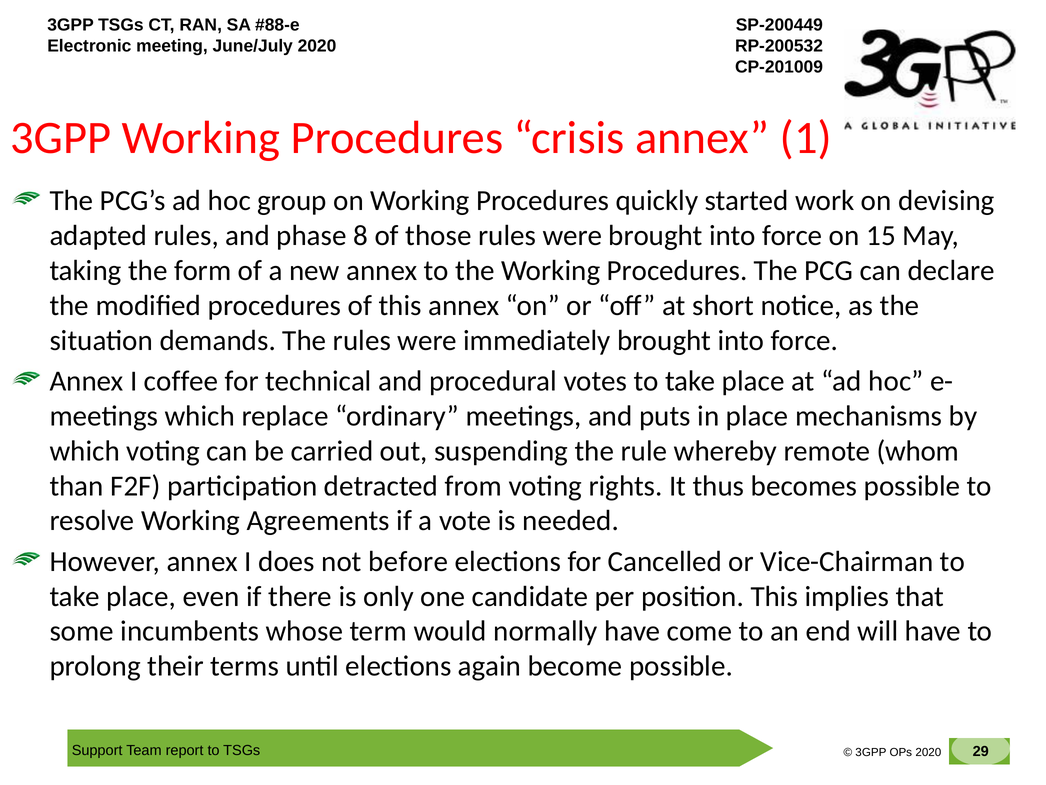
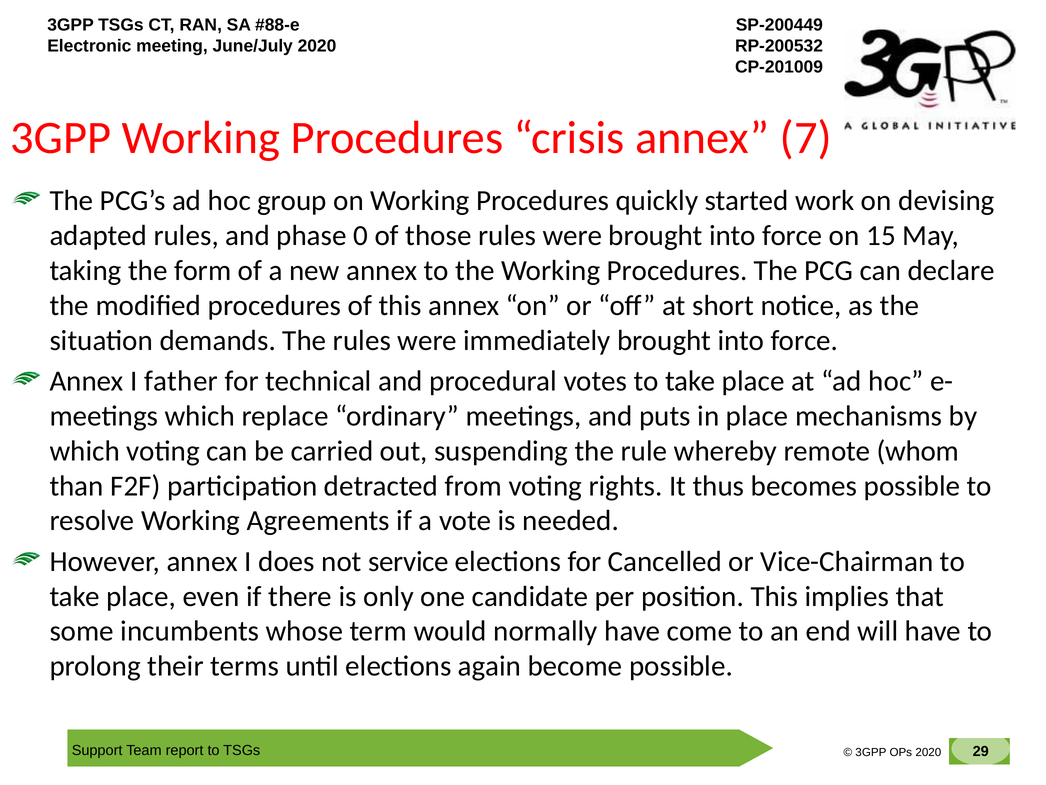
1: 1 -> 7
8: 8 -> 0
coffee: coffee -> father
before: before -> service
